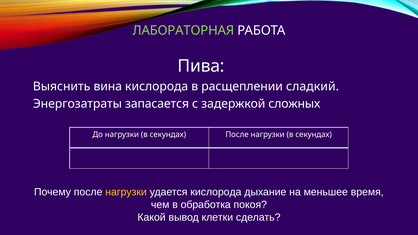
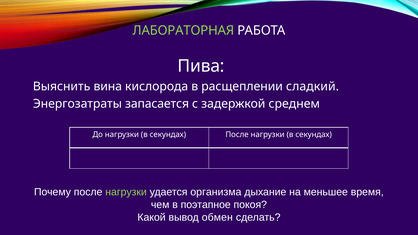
сложных: сложных -> среднем
нагрузки at (126, 192) colour: yellow -> light green
удается кислорода: кислорода -> организма
обработка: обработка -> поэтапное
клетки: клетки -> обмен
